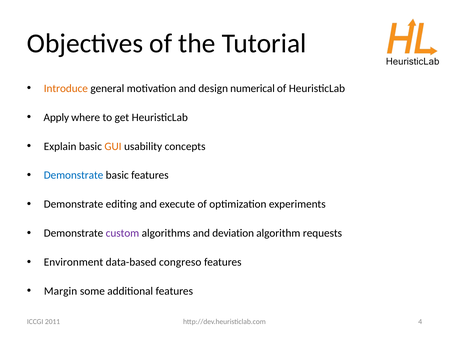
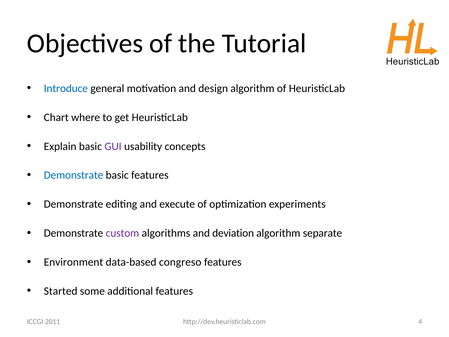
Introduce colour: orange -> blue
design numerical: numerical -> algorithm
Apply: Apply -> Chart
GUI colour: orange -> purple
requests: requests -> separate
Margin: Margin -> Started
